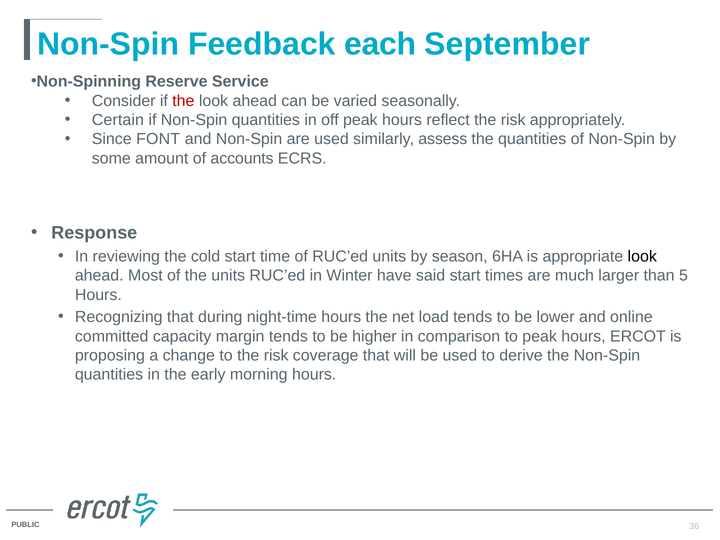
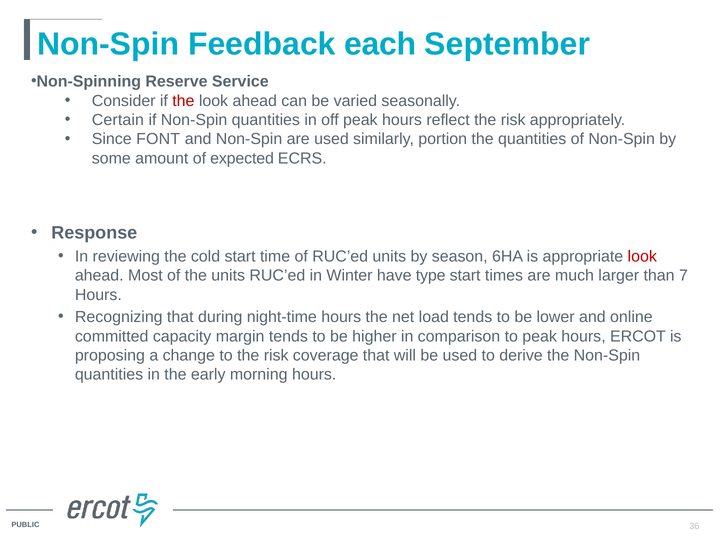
assess: assess -> portion
accounts: accounts -> expected
look at (642, 256) colour: black -> red
said: said -> type
5: 5 -> 7
